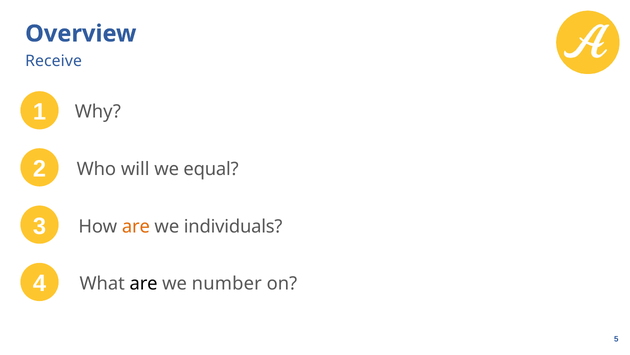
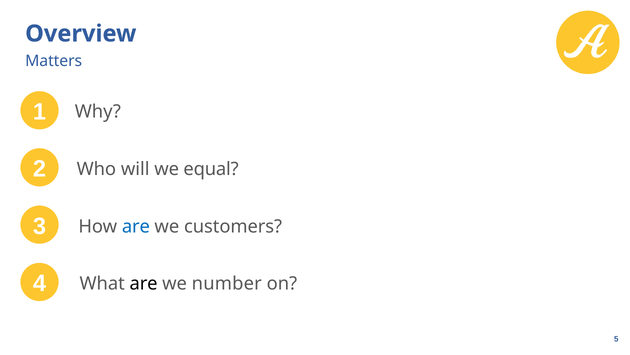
Receive: Receive -> Matters
are at (136, 226) colour: orange -> blue
individuals: individuals -> customers
